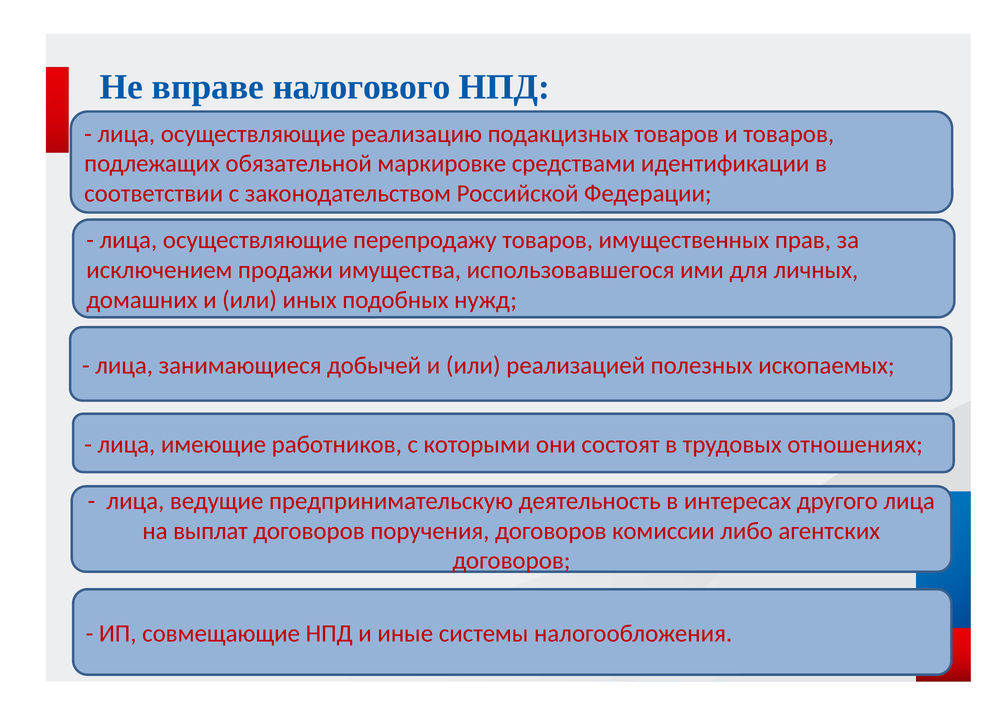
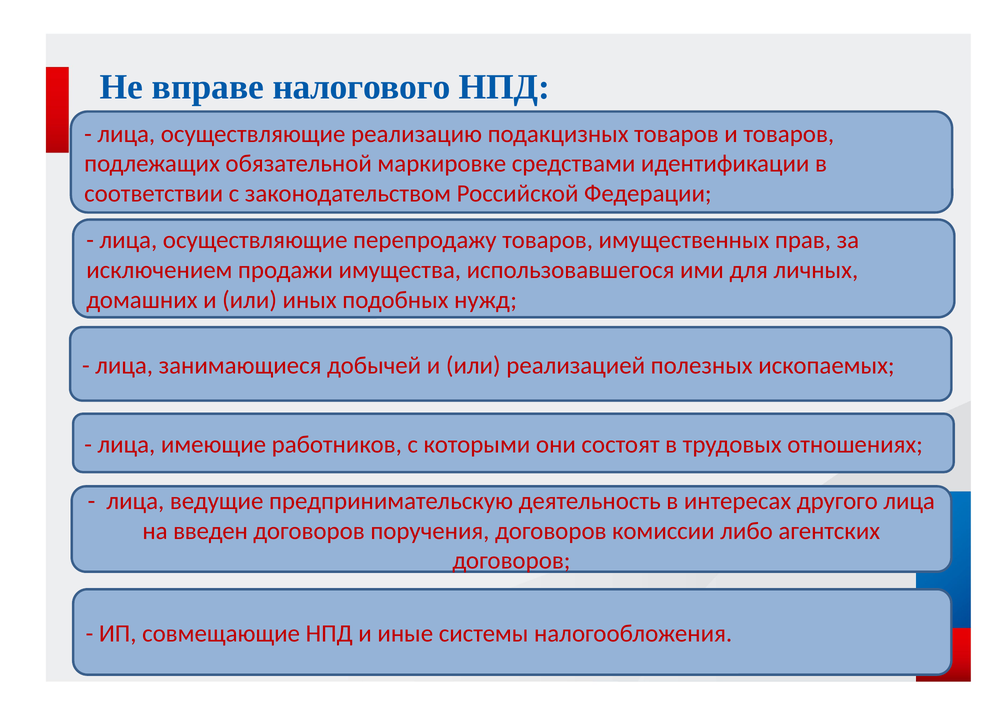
выплат: выплат -> введен
